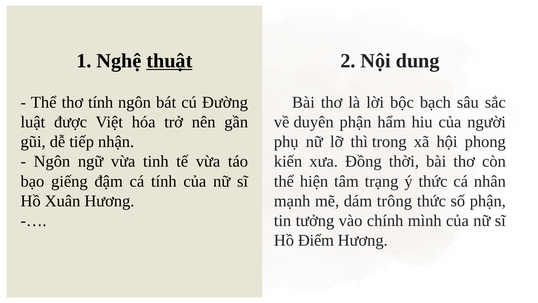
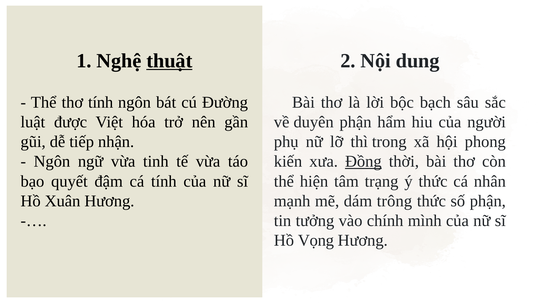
Đồng underline: none -> present
giếng: giếng -> quyết
Điểm: Điểm -> Vọng
